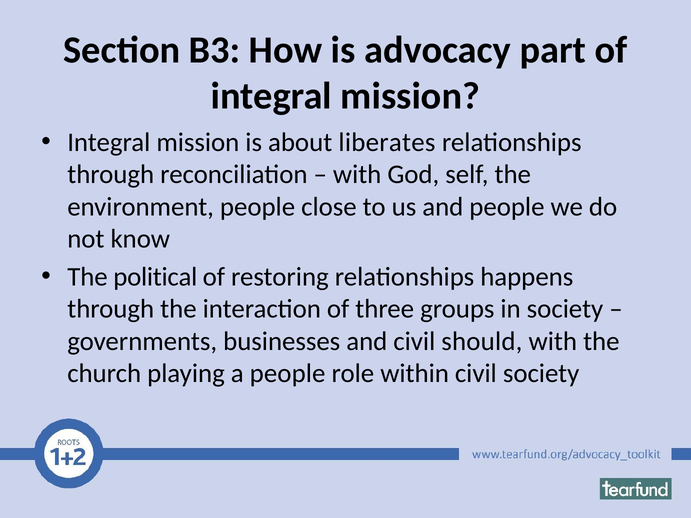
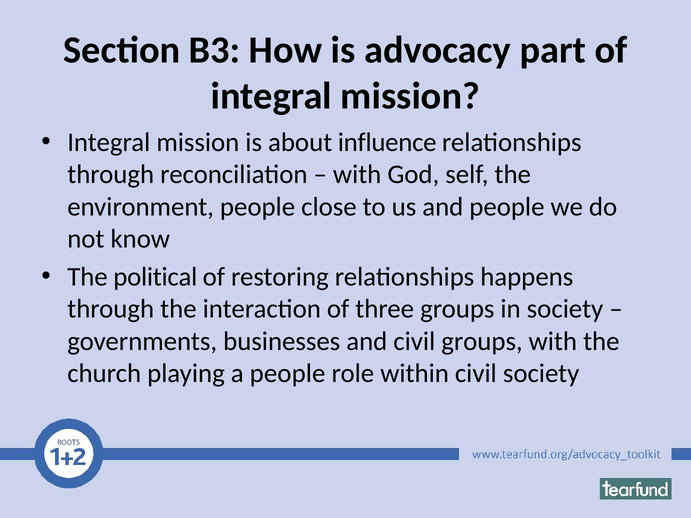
liberates: liberates -> influence
civil should: should -> groups
